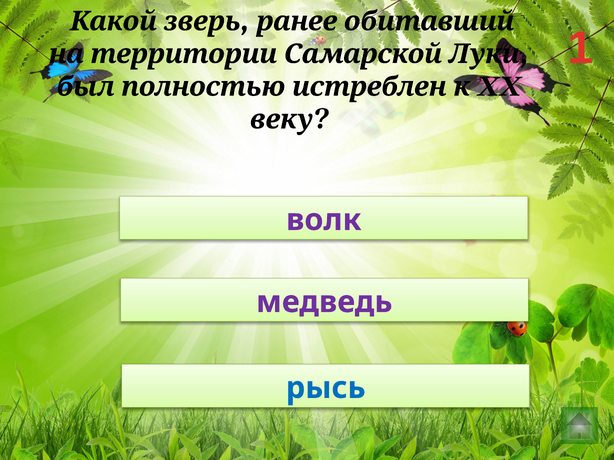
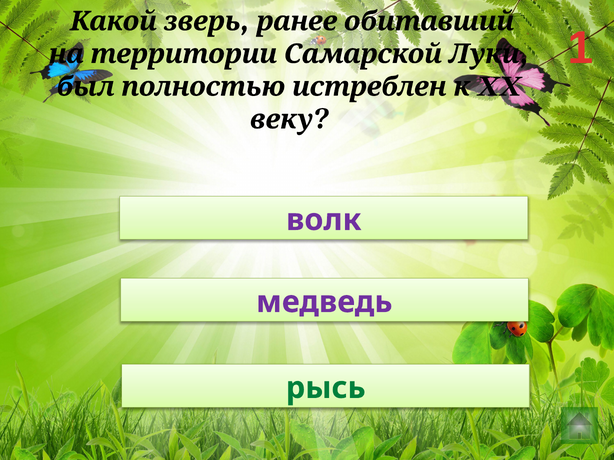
рысь colour: blue -> green
